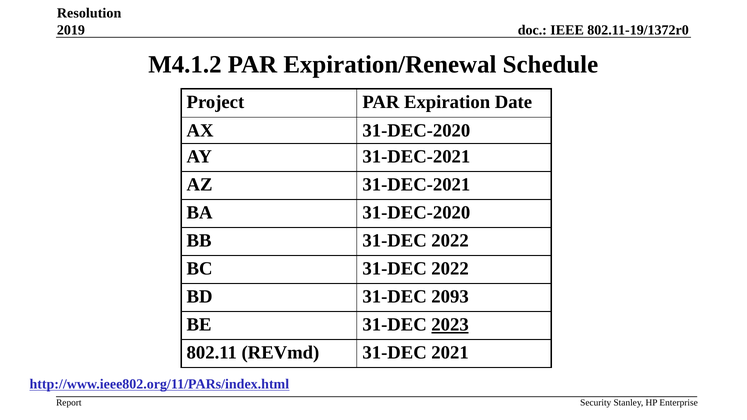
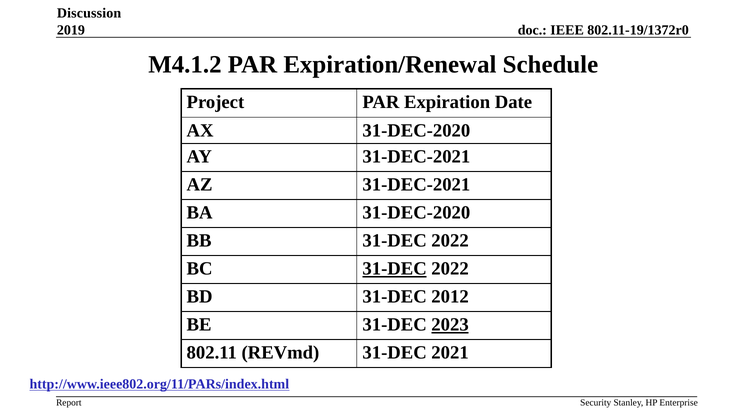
Resolution: Resolution -> Discussion
31-DEC at (395, 269) underline: none -> present
2093: 2093 -> 2012
